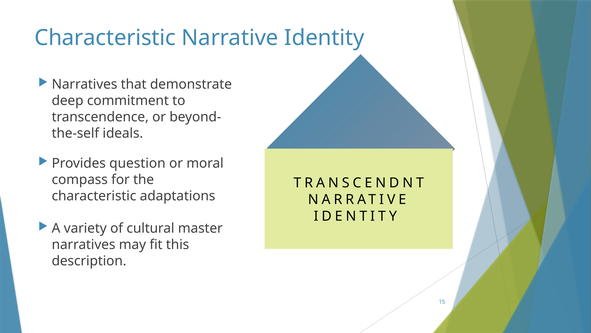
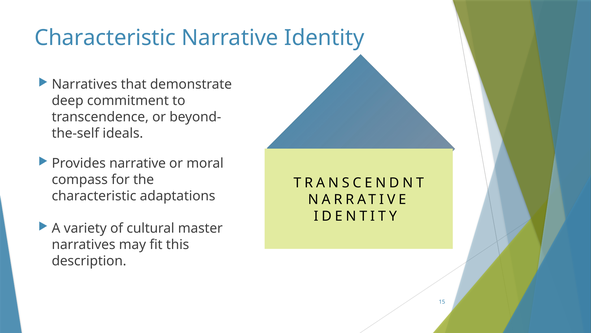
Provides question: question -> narrative
